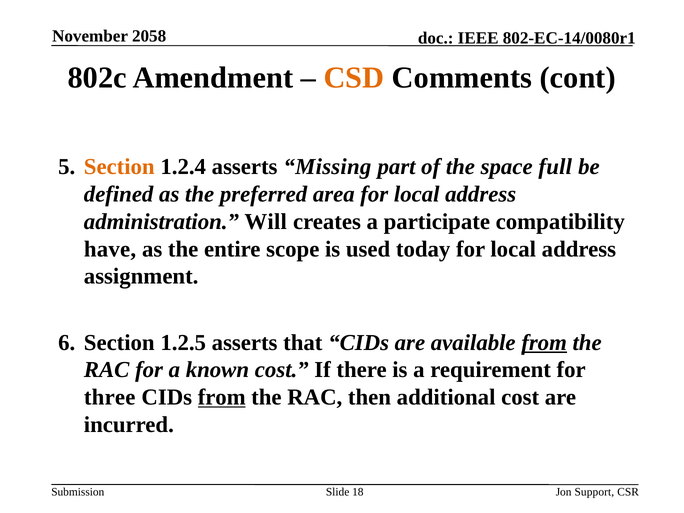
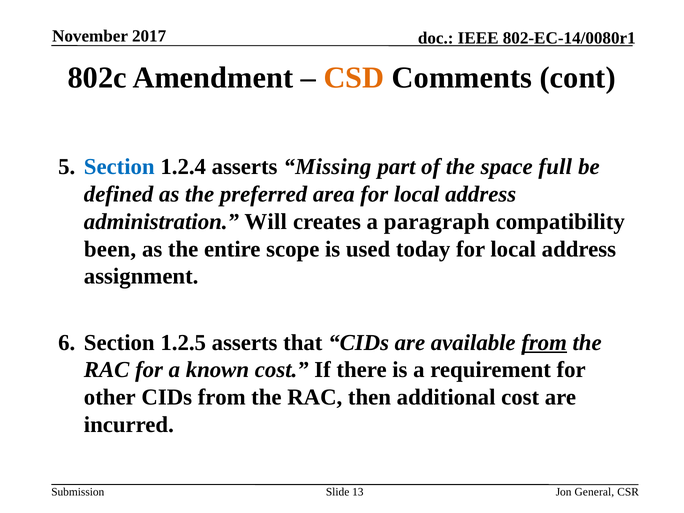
2058: 2058 -> 2017
Section at (119, 167) colour: orange -> blue
participate: participate -> paragraph
have: have -> been
three: three -> other
from at (222, 397) underline: present -> none
18: 18 -> 13
Support: Support -> General
